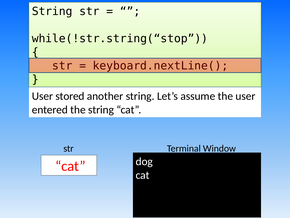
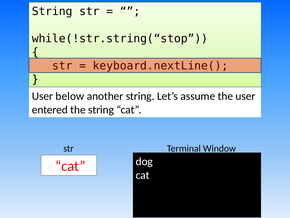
stored: stored -> below
